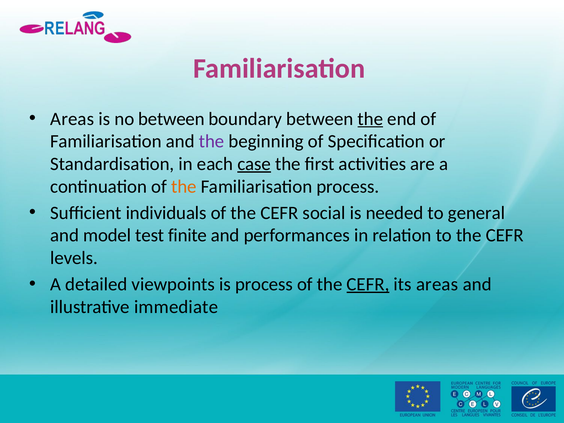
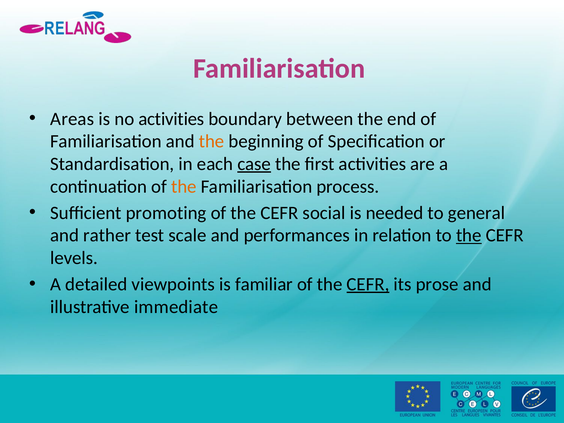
no between: between -> activities
the at (370, 119) underline: present -> none
the at (212, 141) colour: purple -> orange
individuals: individuals -> promoting
model: model -> rather
finite: finite -> scale
the at (469, 235) underline: none -> present
is process: process -> familiar
its areas: areas -> prose
